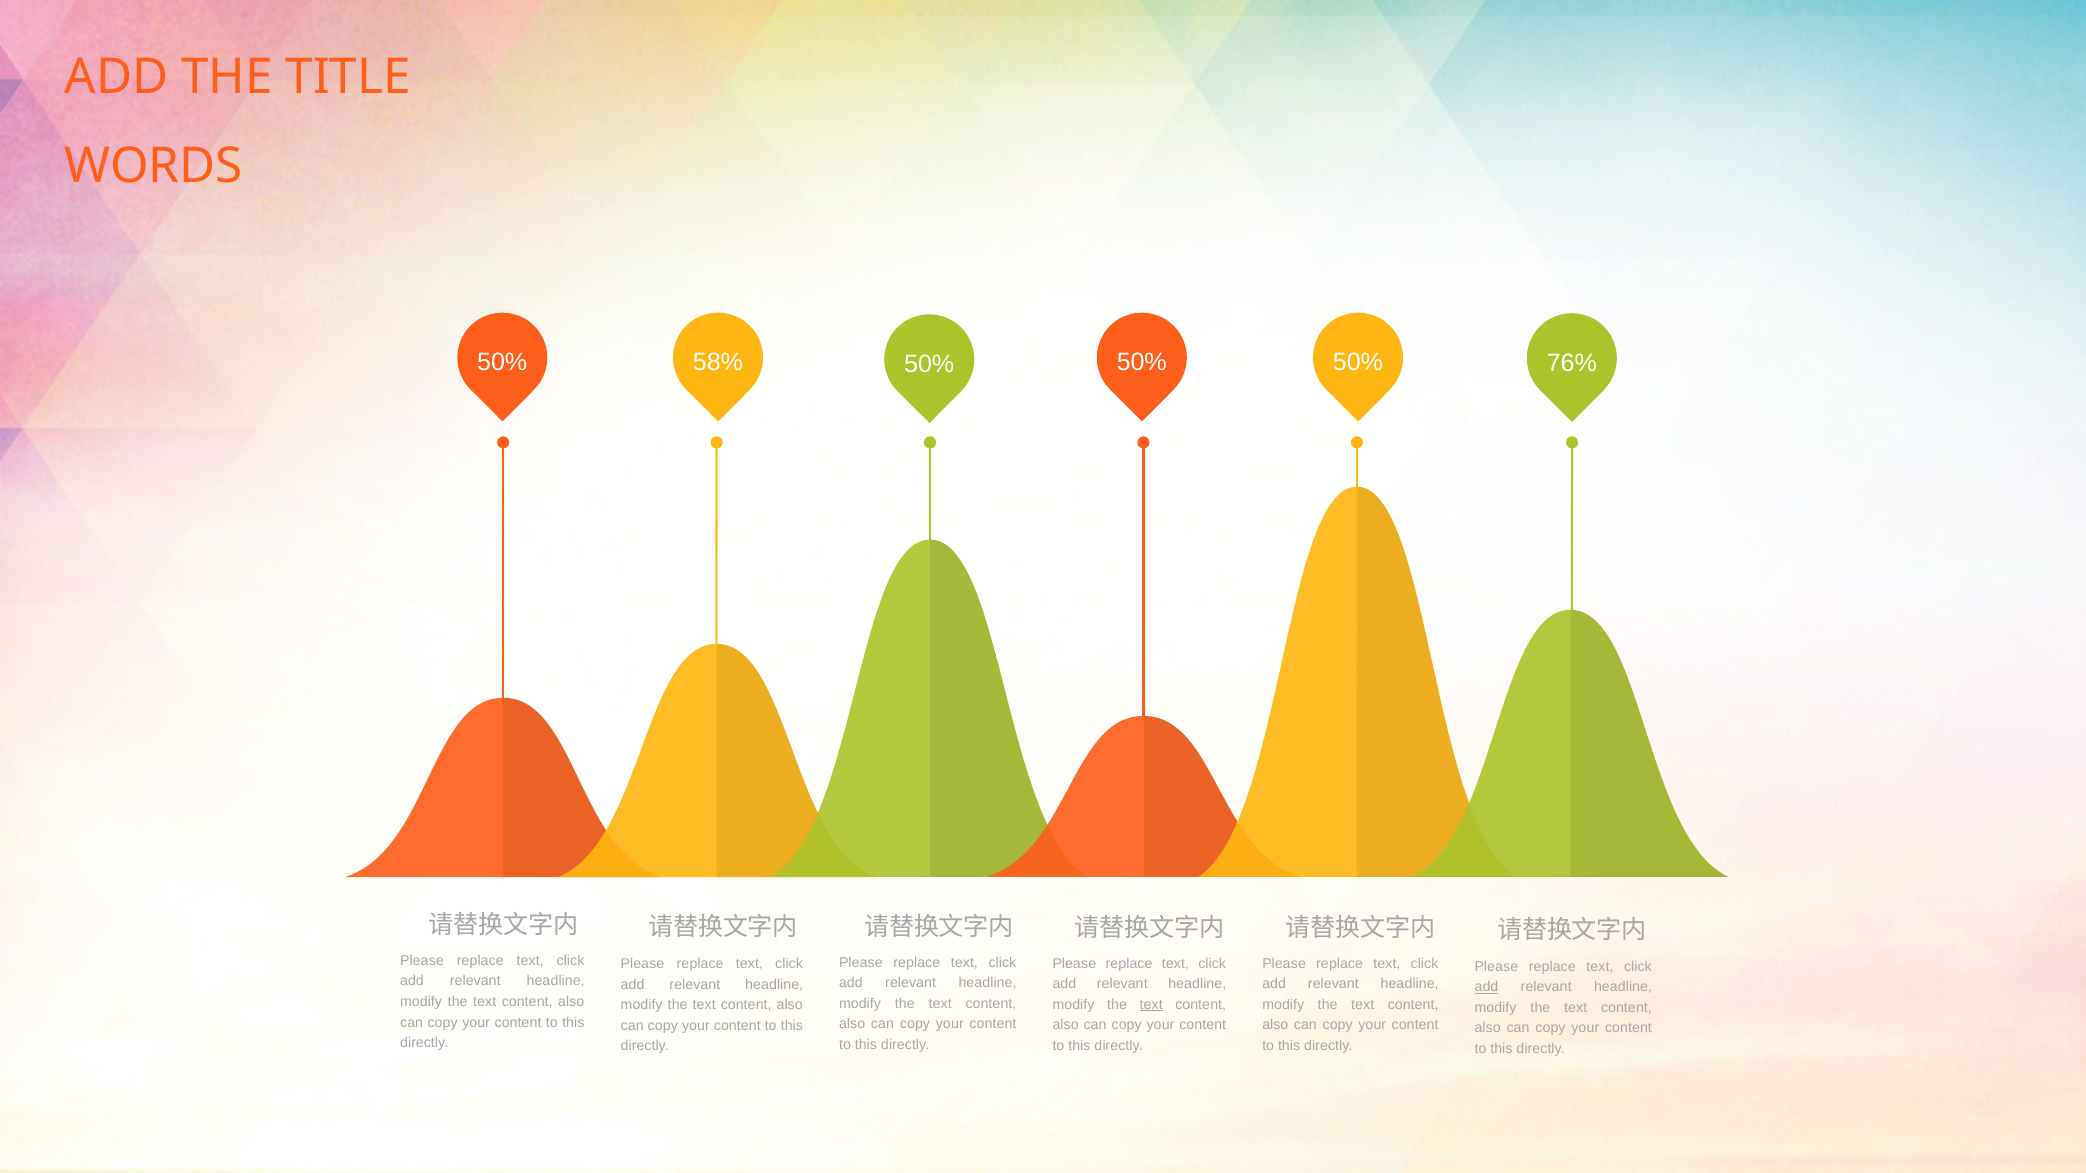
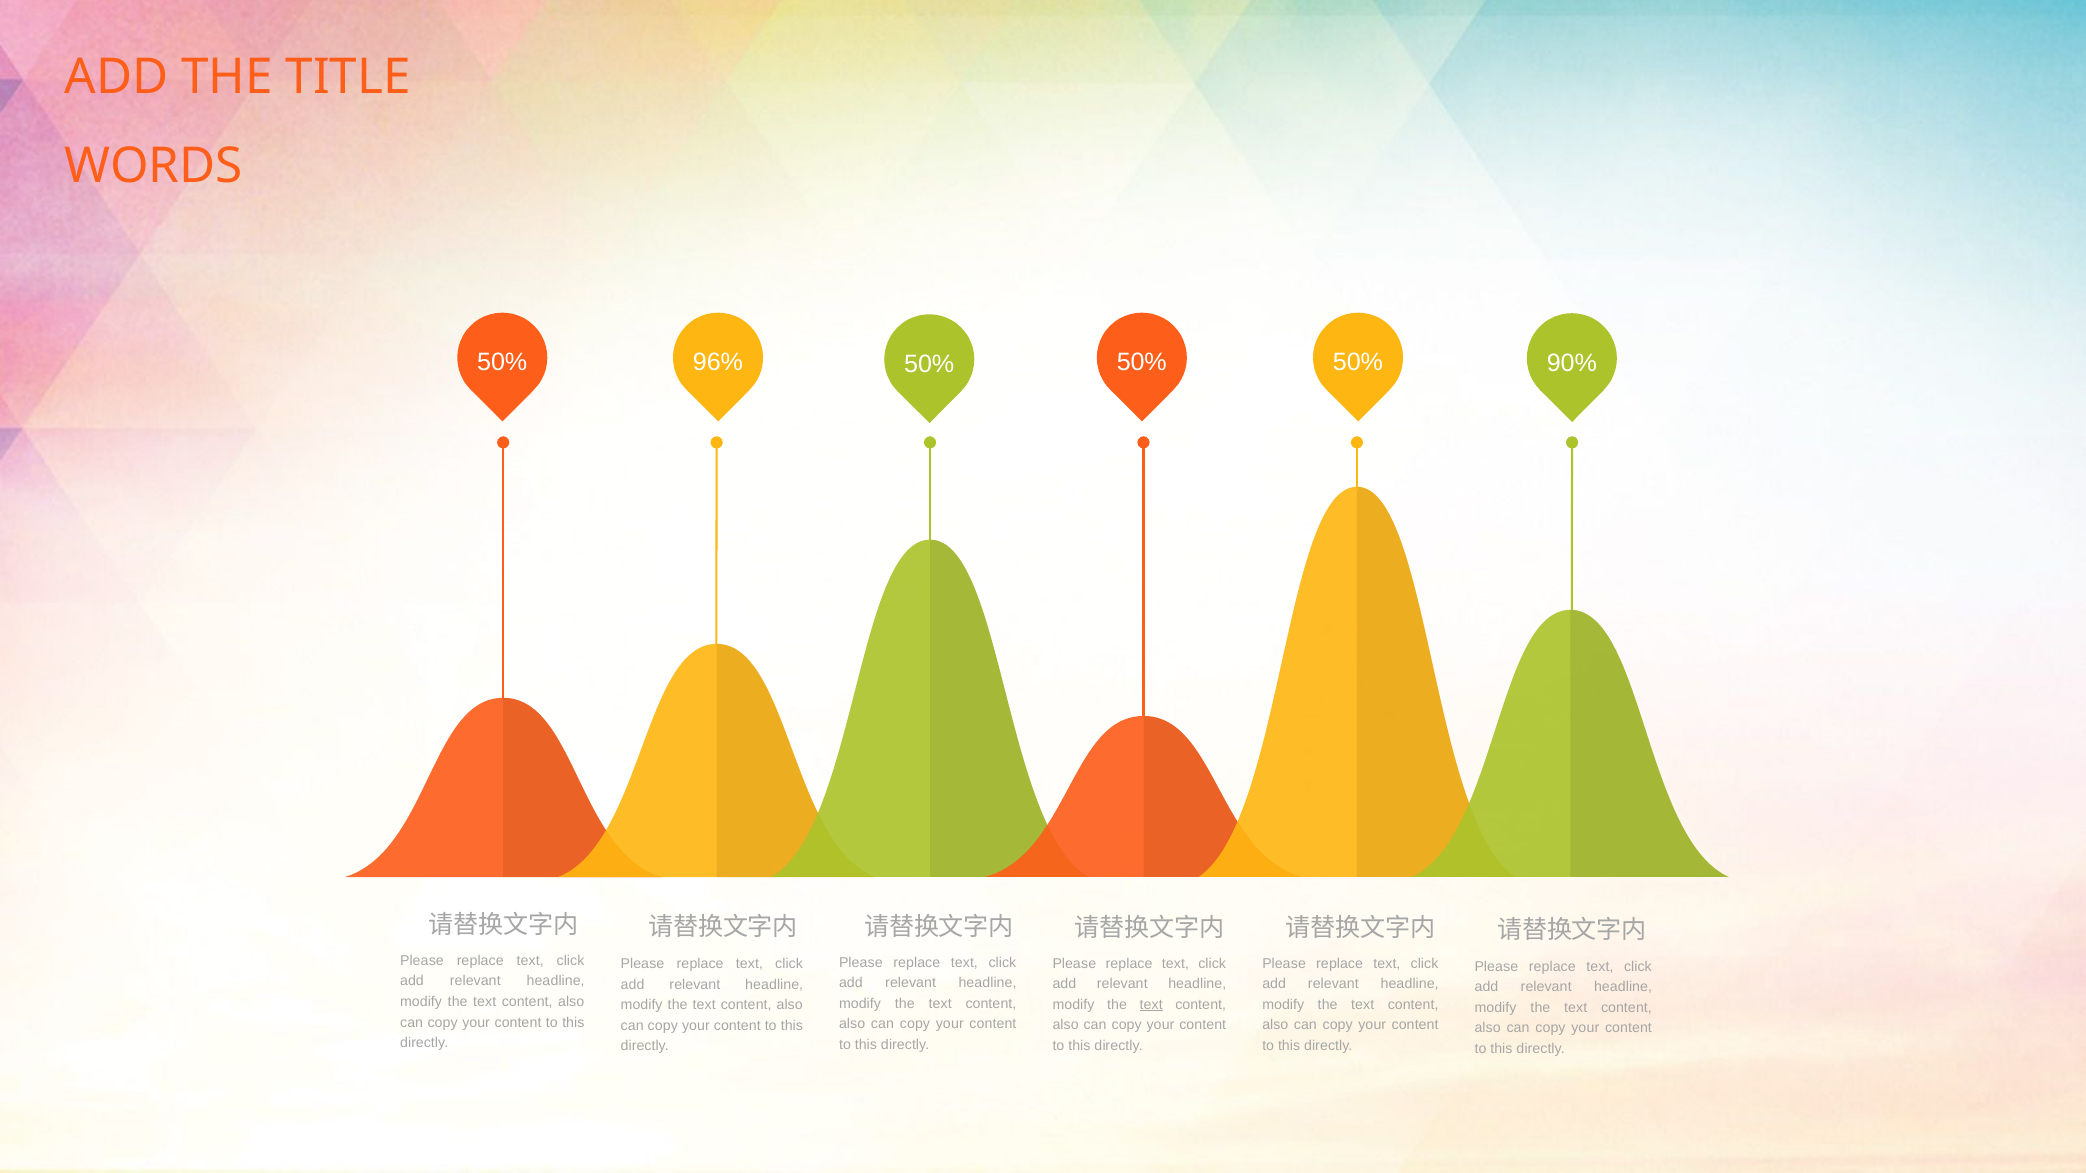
58%: 58% -> 96%
76%: 76% -> 90%
add at (1486, 987) underline: present -> none
